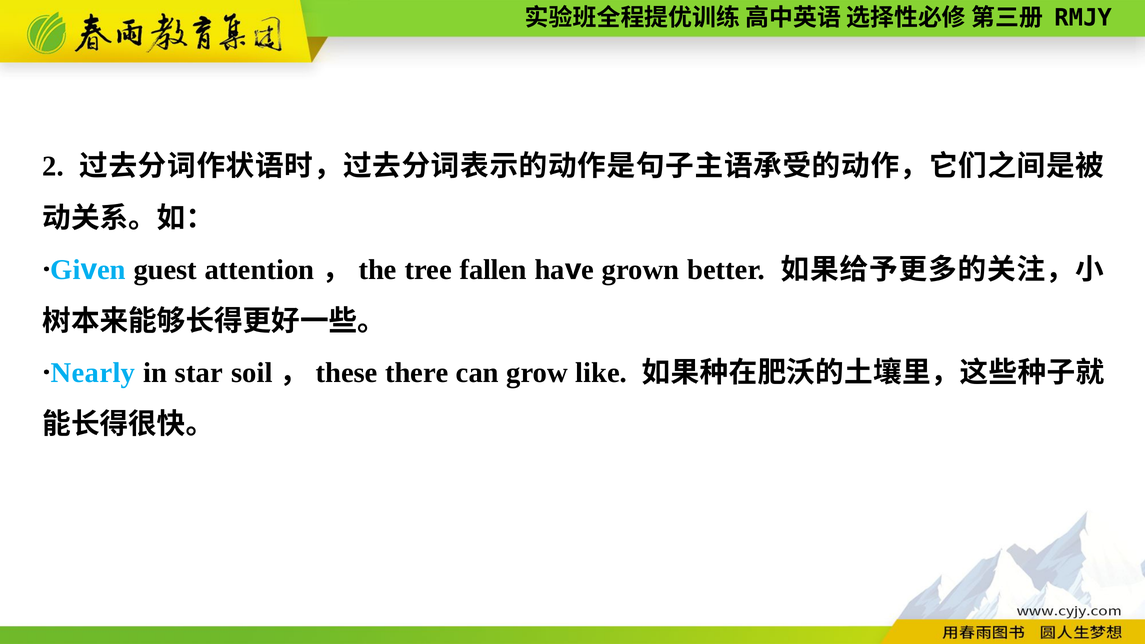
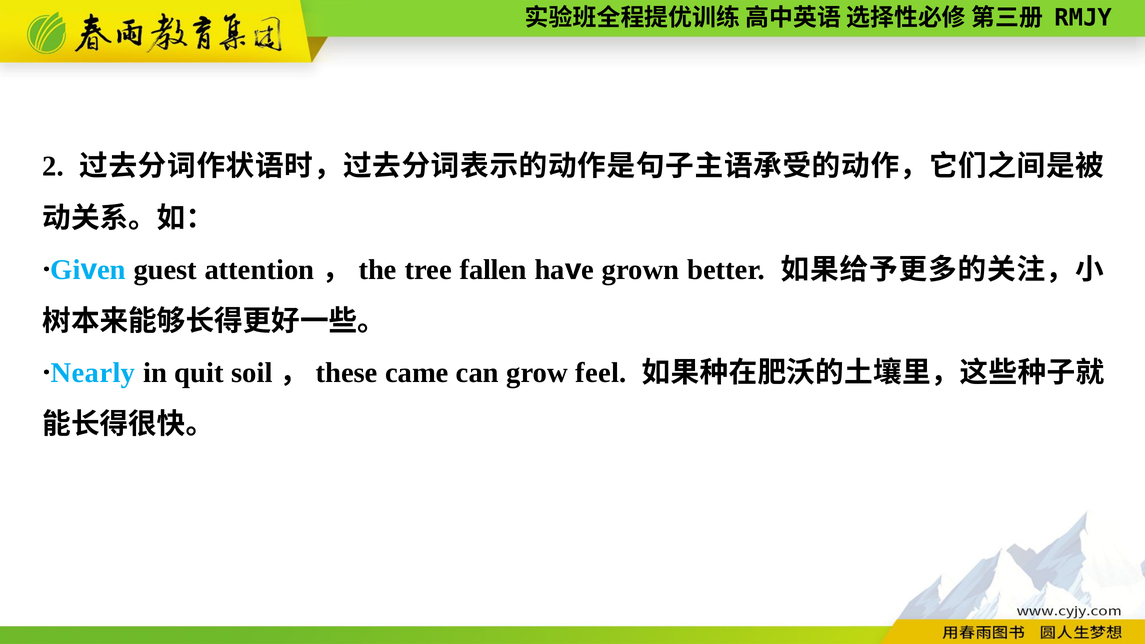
star: star -> quit
there: there -> came
like: like -> feel
